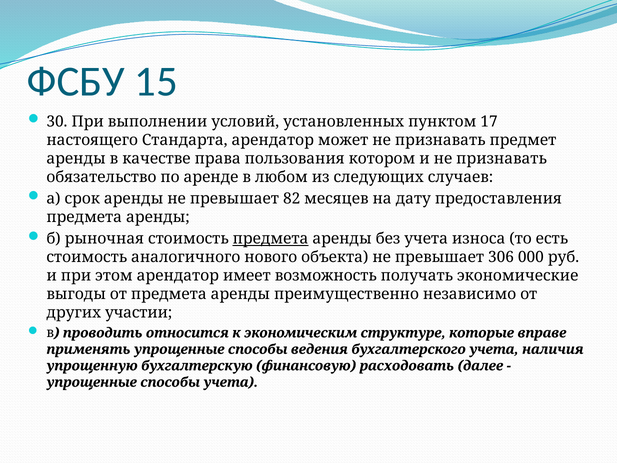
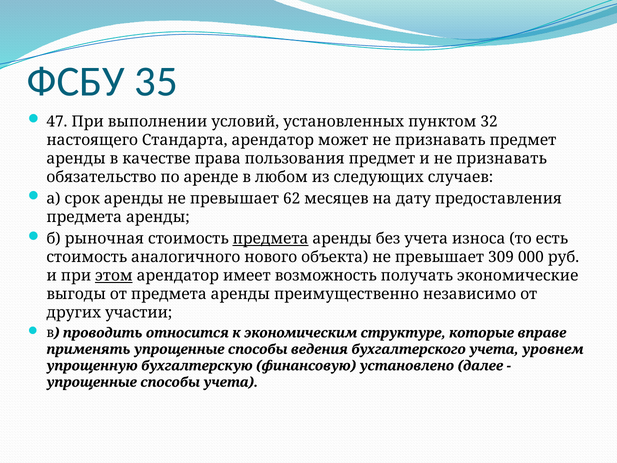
15: 15 -> 35
30: 30 -> 47
17: 17 -> 32
пользования котором: котором -> предмет
82: 82 -> 62
306: 306 -> 309
этом underline: none -> present
наличия: наличия -> уровнем
расходовать: расходовать -> установлено
